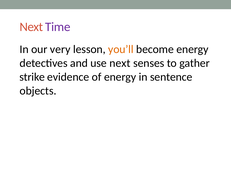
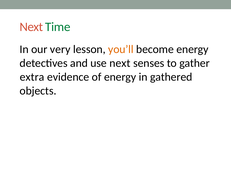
Time colour: purple -> green
strike: strike -> extra
sentence: sentence -> gathered
